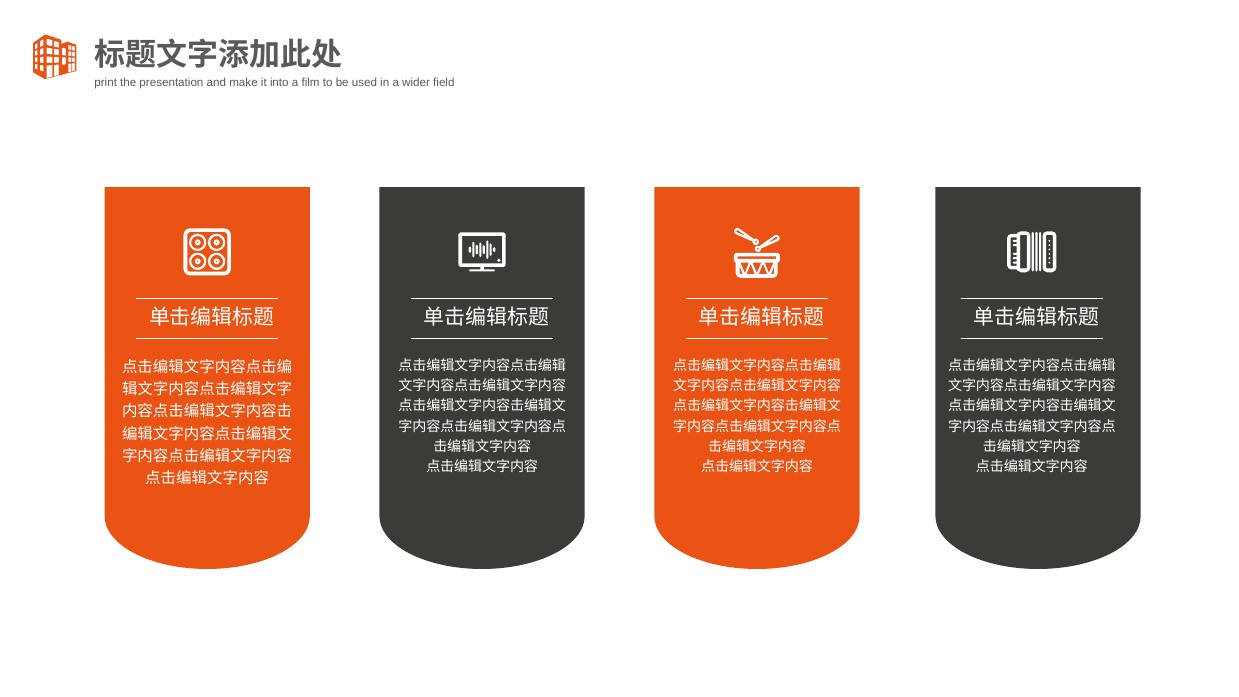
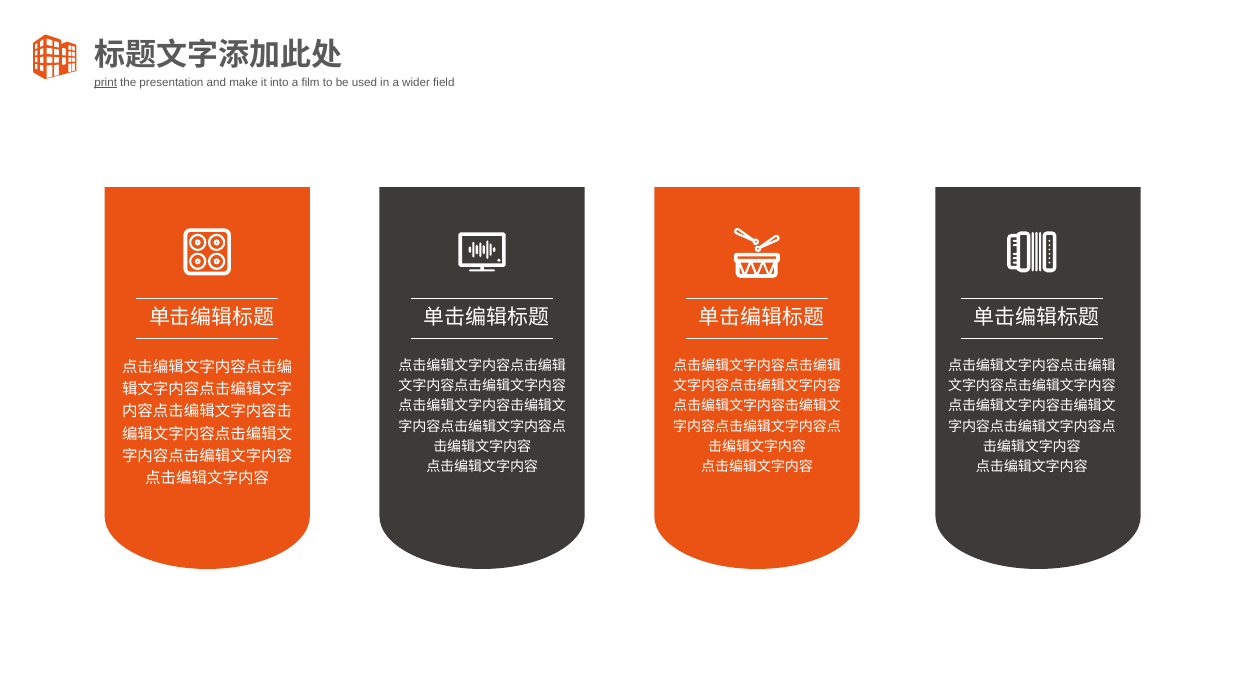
print underline: none -> present
